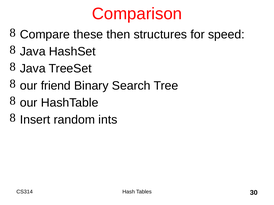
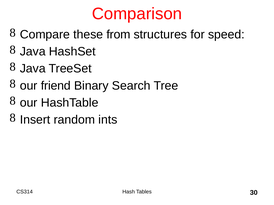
then: then -> from
